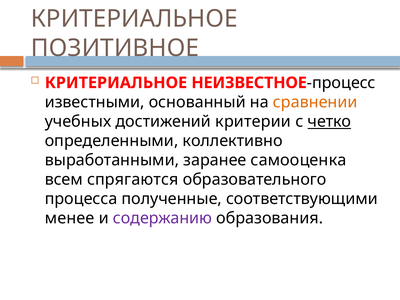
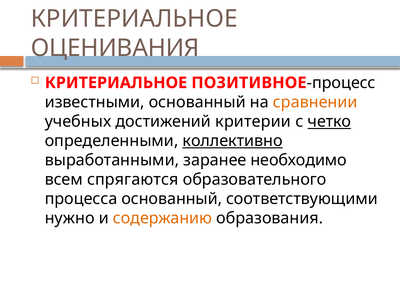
ПОЗИТИВНОЕ: ПОЗИТИВНОЕ -> ОЦЕНИВАНИЯ
НЕИЗВЕСТНОЕ: НЕИЗВЕСТНОЕ -> ПОЗИТИВНОЕ
коллективно underline: none -> present
самооценка: самооценка -> необходимо
процесса полученные: полученные -> основанный
менее: менее -> нужно
содержанию colour: purple -> orange
